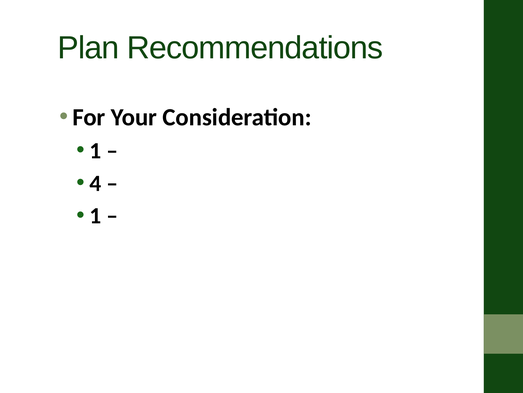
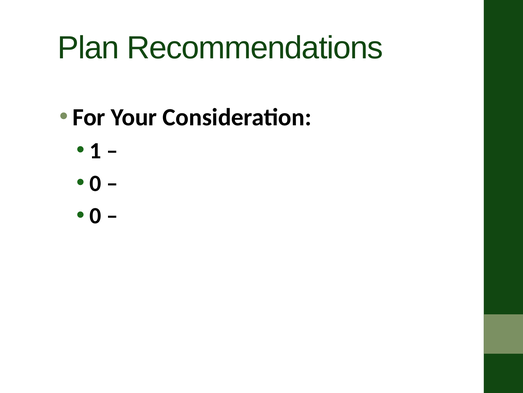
4 at (95, 183): 4 -> 0
1 at (95, 216): 1 -> 0
